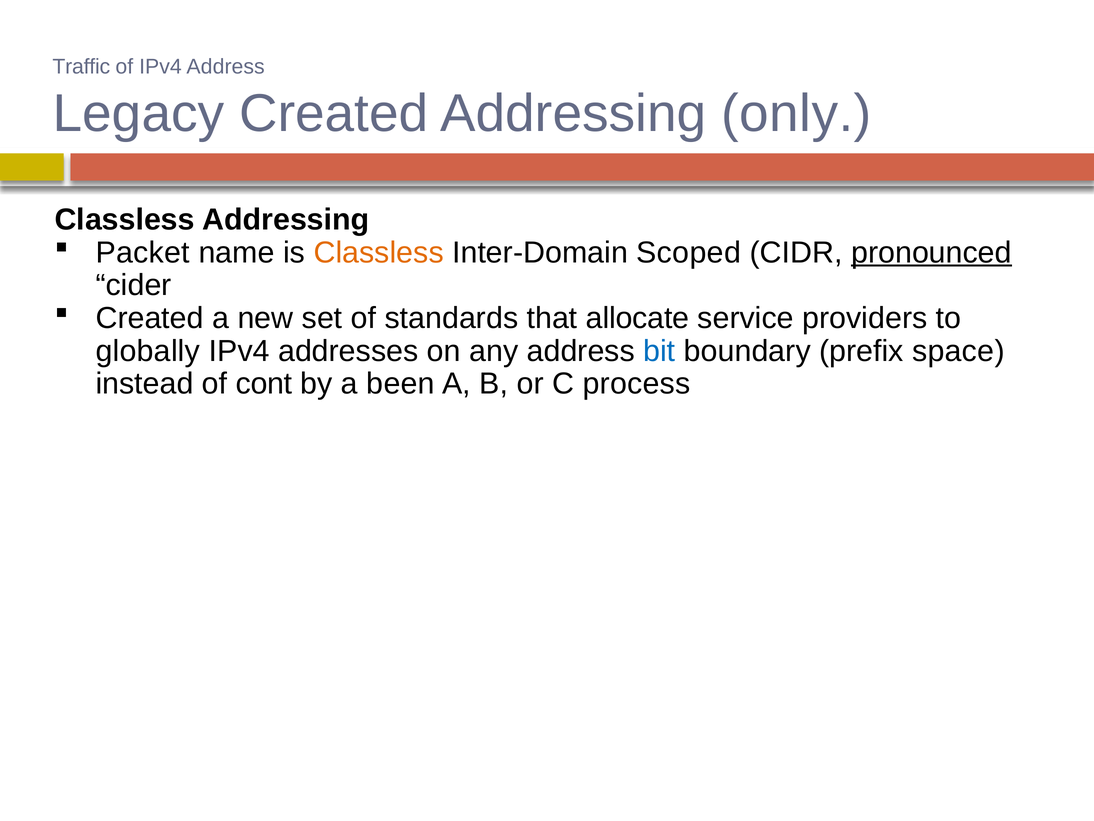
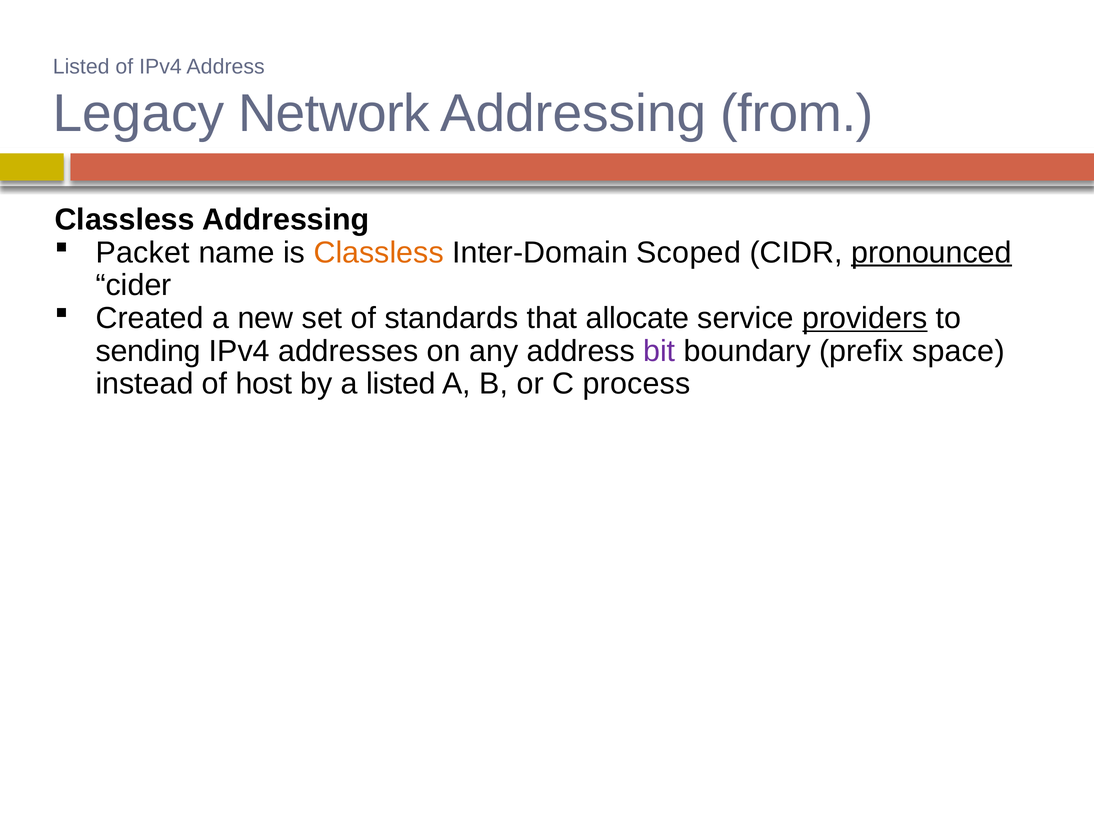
Traffic at (81, 67): Traffic -> Listed
Legacy Created: Created -> Network
only: only -> from
providers underline: none -> present
globally: globally -> sending
bit colour: blue -> purple
cont: cont -> host
a been: been -> listed
